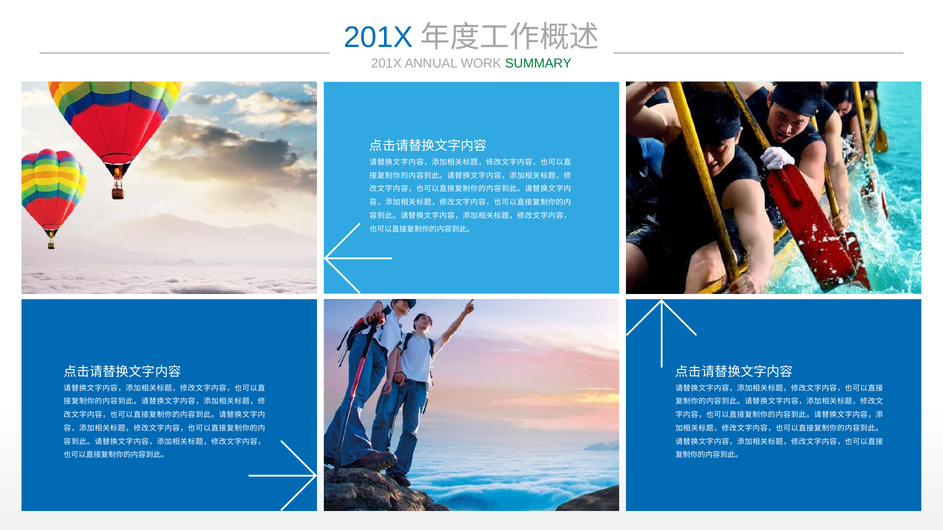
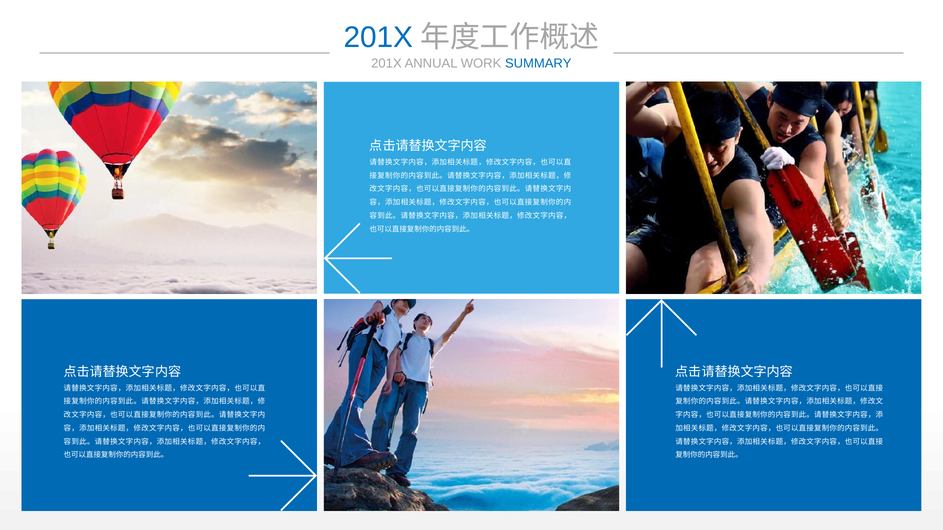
SUMMARY colour: green -> blue
